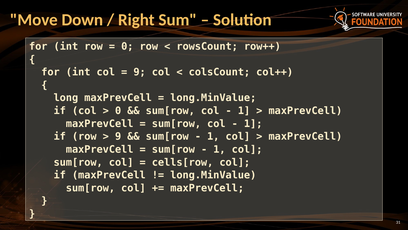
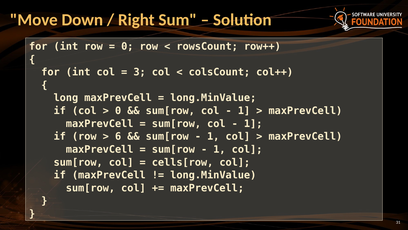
9 at (140, 72): 9 -> 3
9 at (118, 136): 9 -> 6
